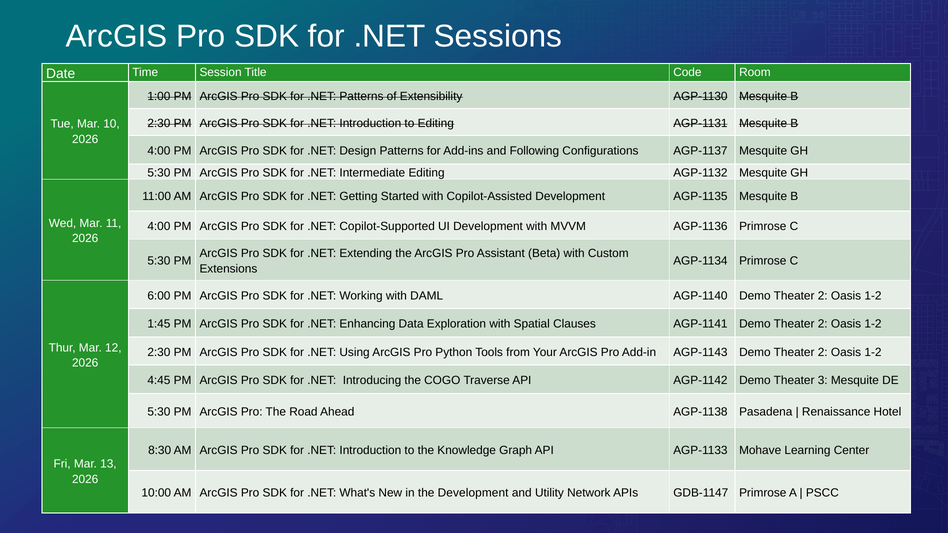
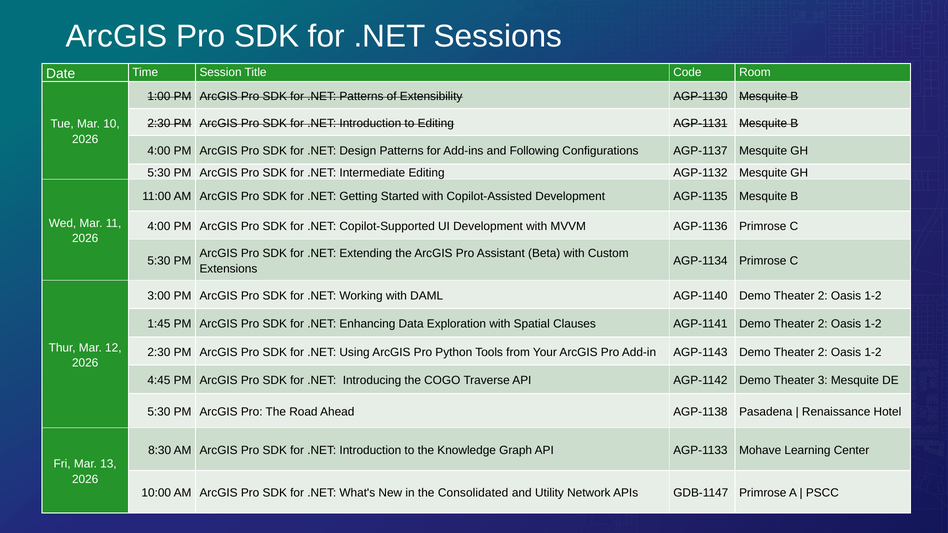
6:00: 6:00 -> 3:00
the Development: Development -> Consolidated
